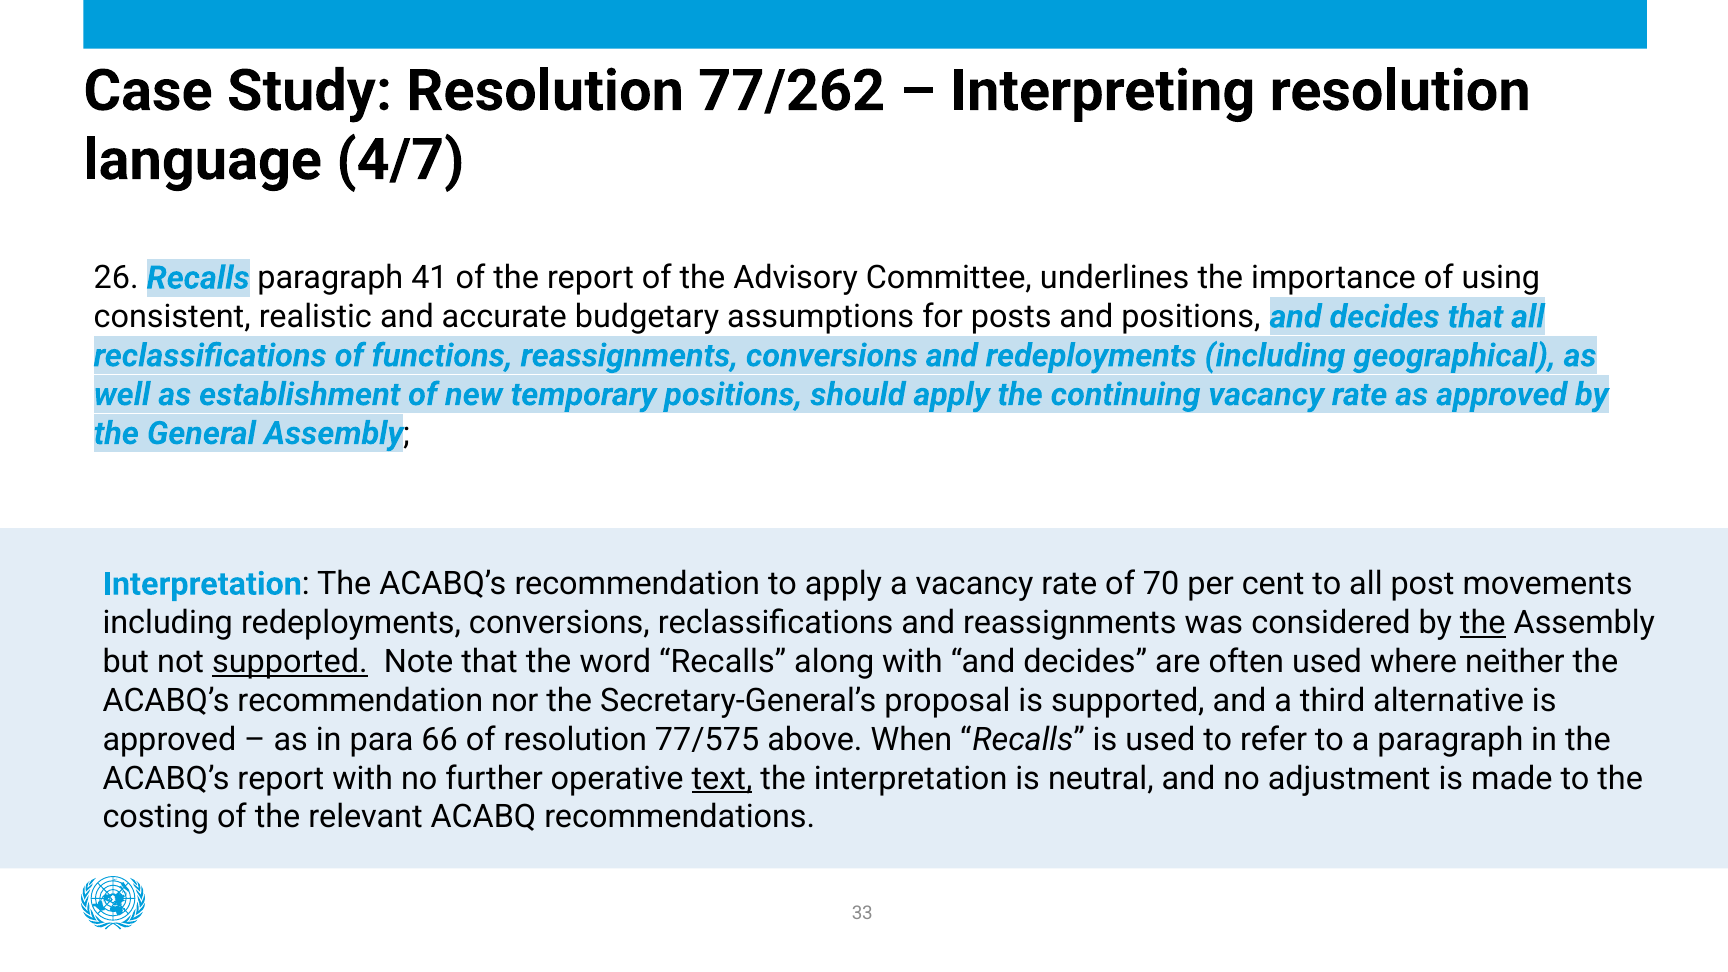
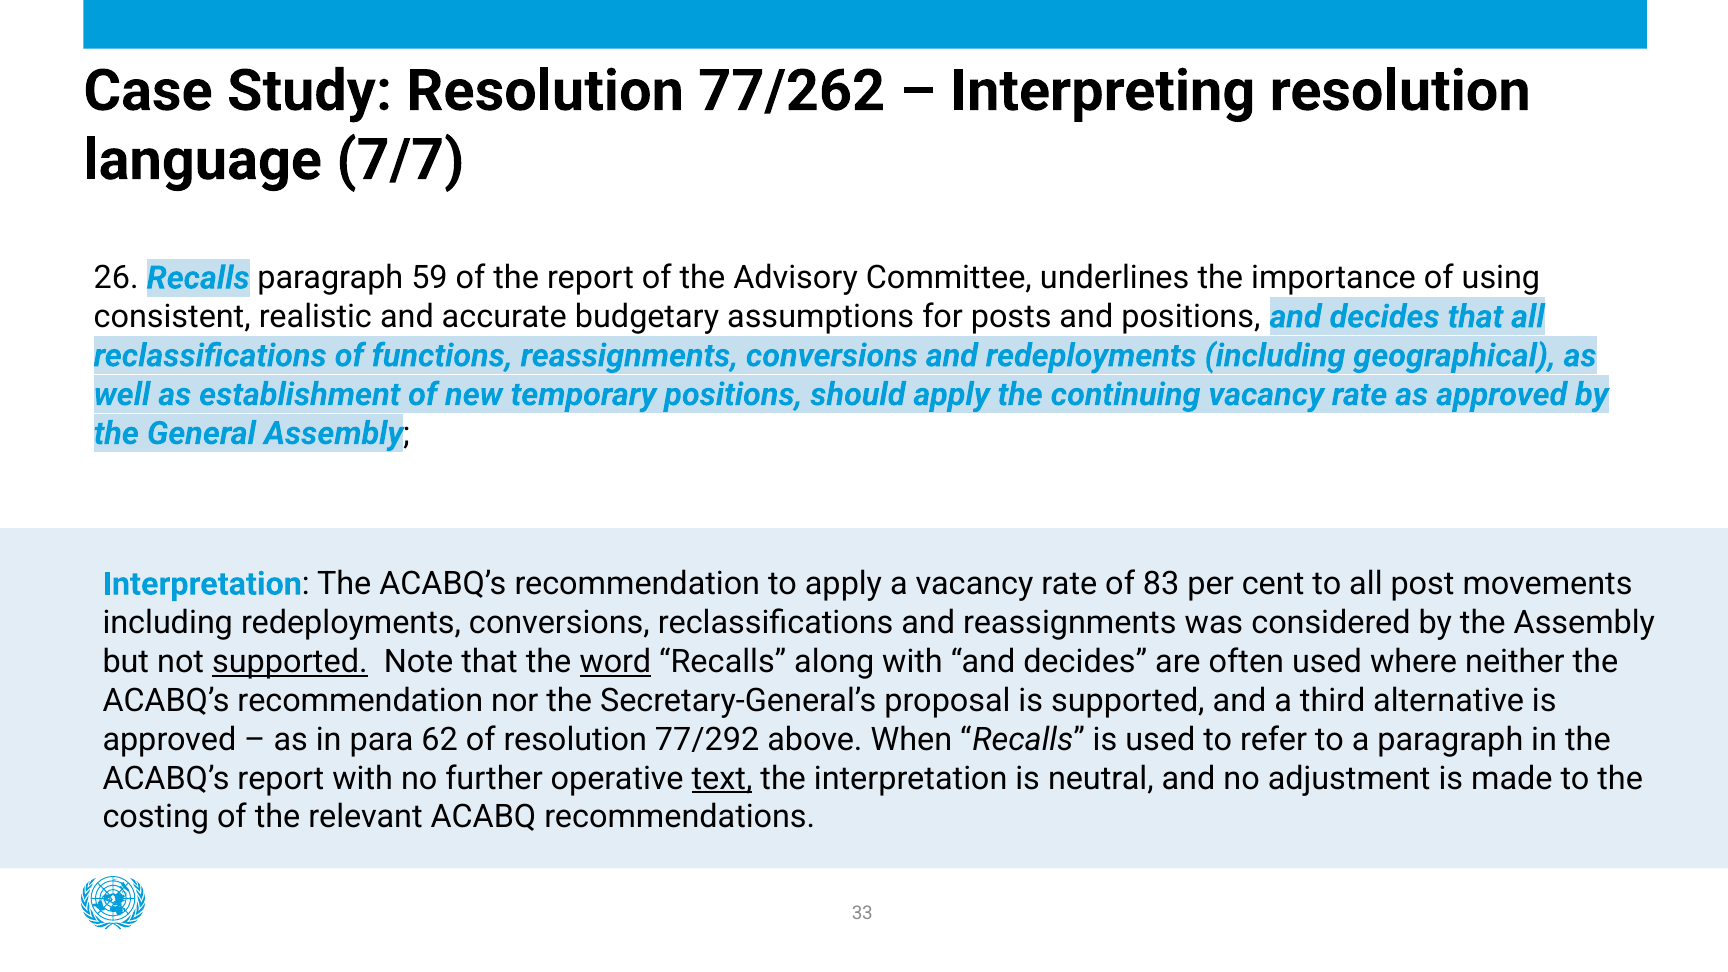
4/7: 4/7 -> 7/7
41: 41 -> 59
70: 70 -> 83
the at (1483, 623) underline: present -> none
word underline: none -> present
66: 66 -> 62
77/575: 77/575 -> 77/292
